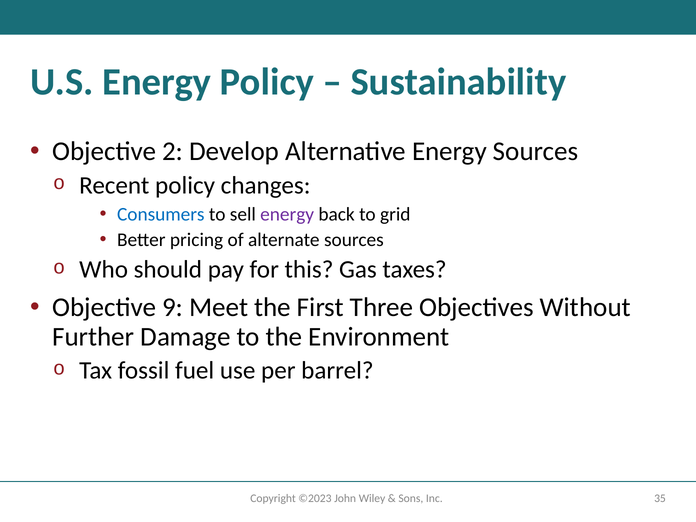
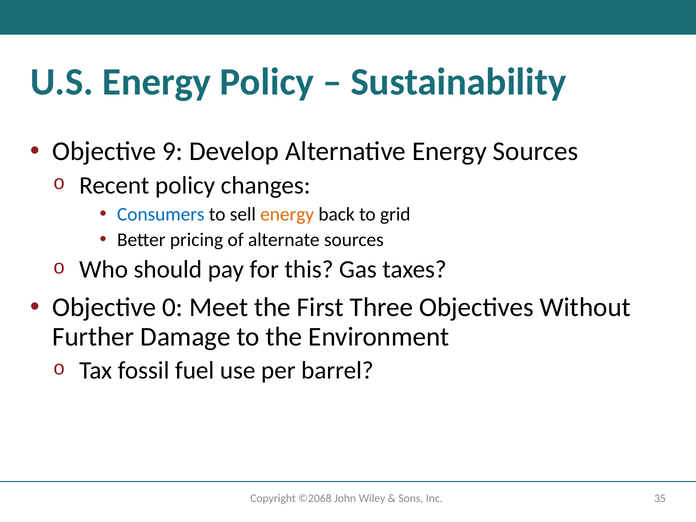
2: 2 -> 9
energy at (287, 214) colour: purple -> orange
9: 9 -> 0
©2023: ©2023 -> ©2068
